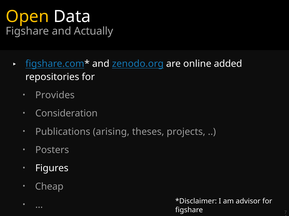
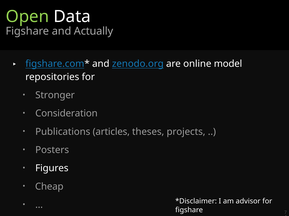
Open colour: yellow -> light green
added: added -> model
Provides: Provides -> Stronger
arising: arising -> articles
